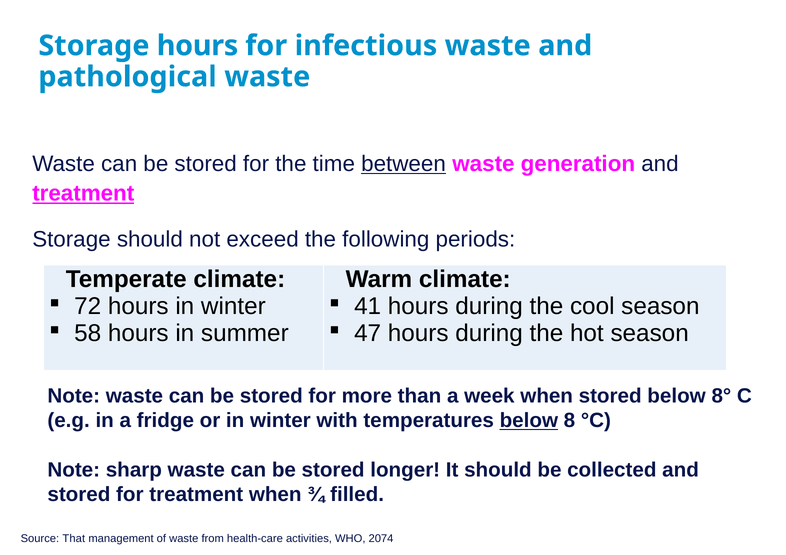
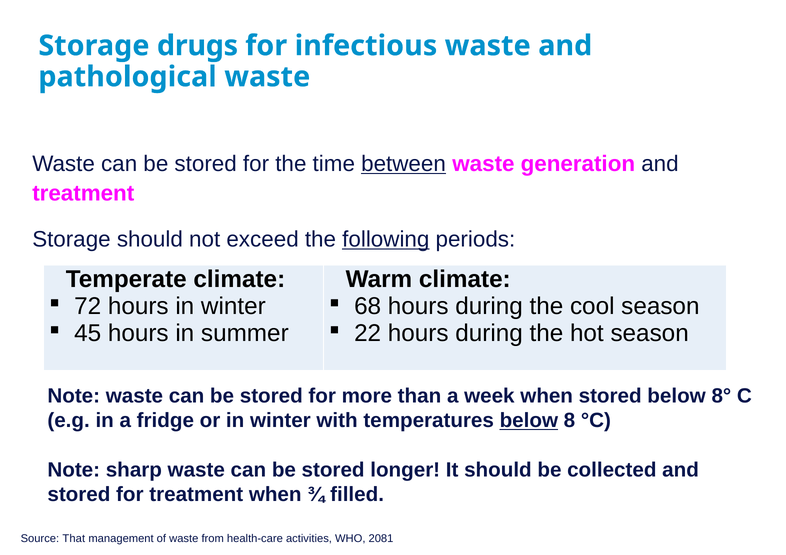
Storage hours: hours -> drugs
treatment at (83, 194) underline: present -> none
following underline: none -> present
41: 41 -> 68
58: 58 -> 45
47: 47 -> 22
2074: 2074 -> 2081
